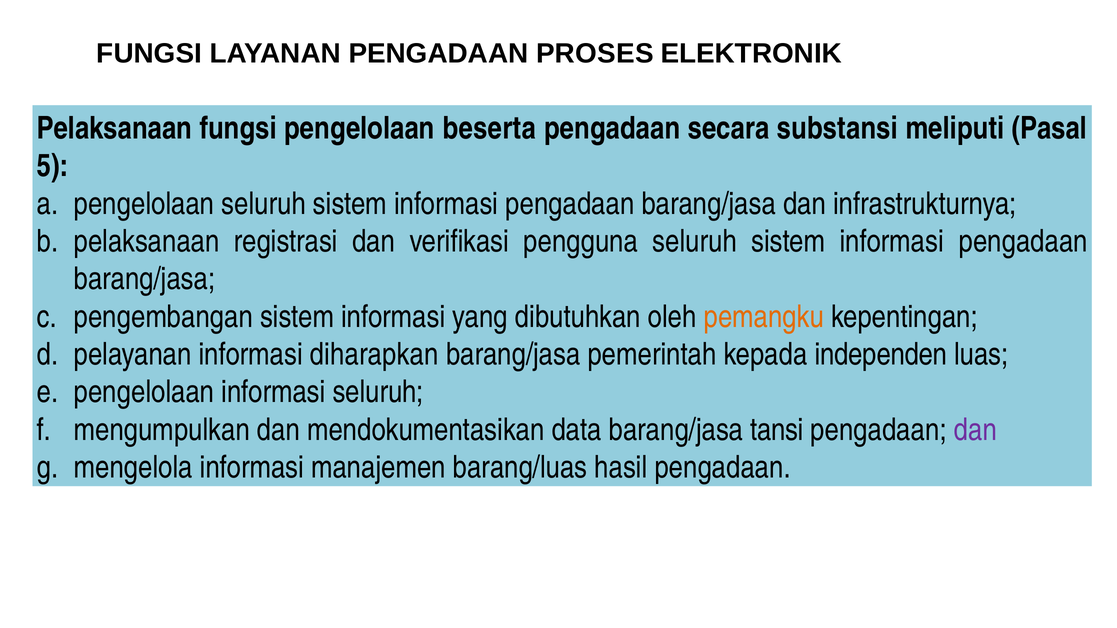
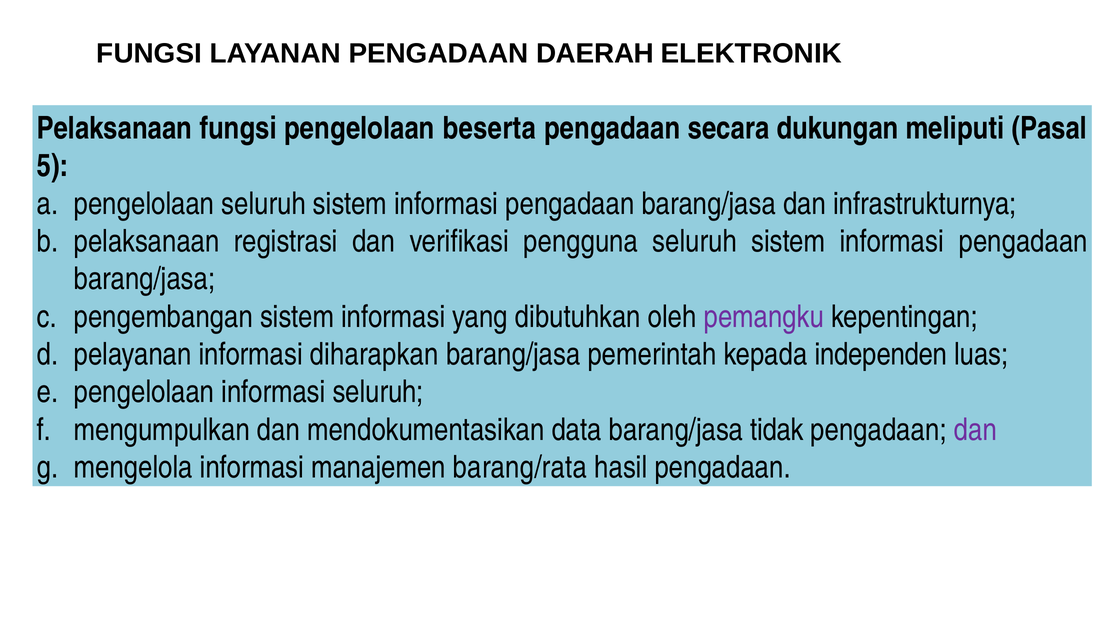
PROSES: PROSES -> DAERAH
substansi: substansi -> dukungan
pemangku colour: orange -> purple
tansi: tansi -> tidak
barang/luas: barang/luas -> barang/rata
